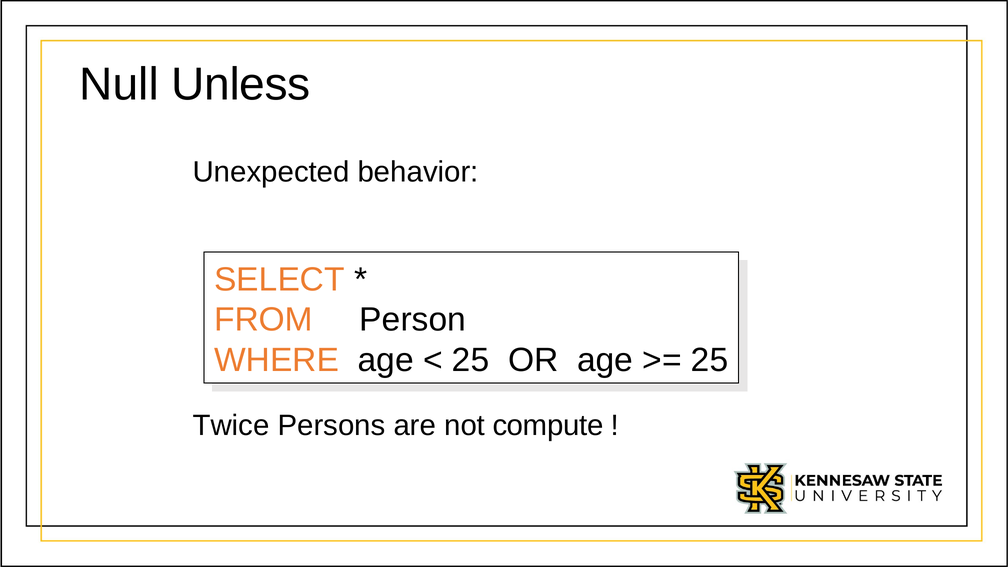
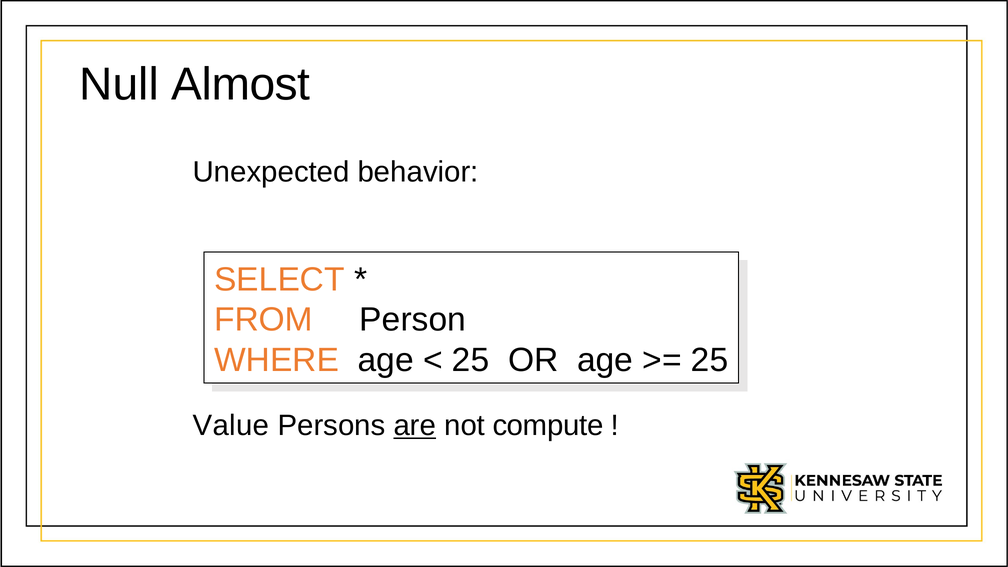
Unless: Unless -> Almost
Twice: Twice -> Value
are underline: none -> present
